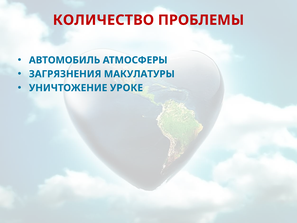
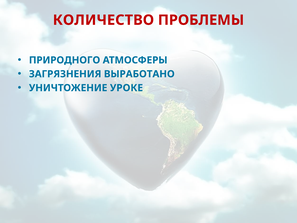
АВТОМОБИЛЬ: АВТОМОБИЛЬ -> ПРИРОДНОГО
МАКУЛАТУРЫ: МАКУЛАТУРЫ -> ВЫРАБОТАНО
